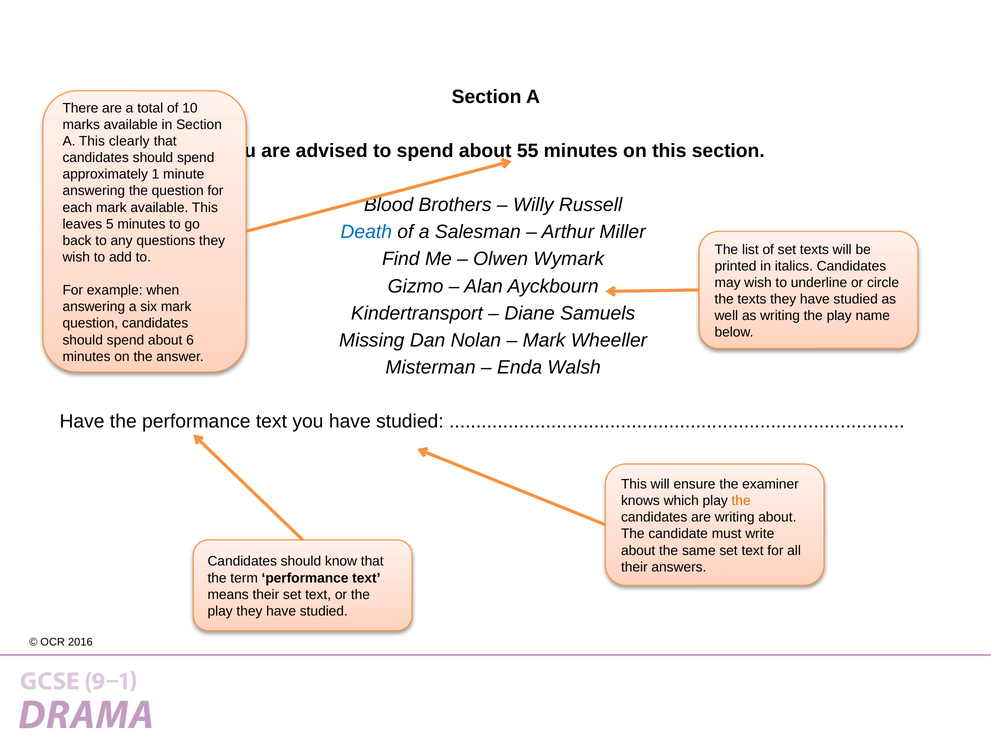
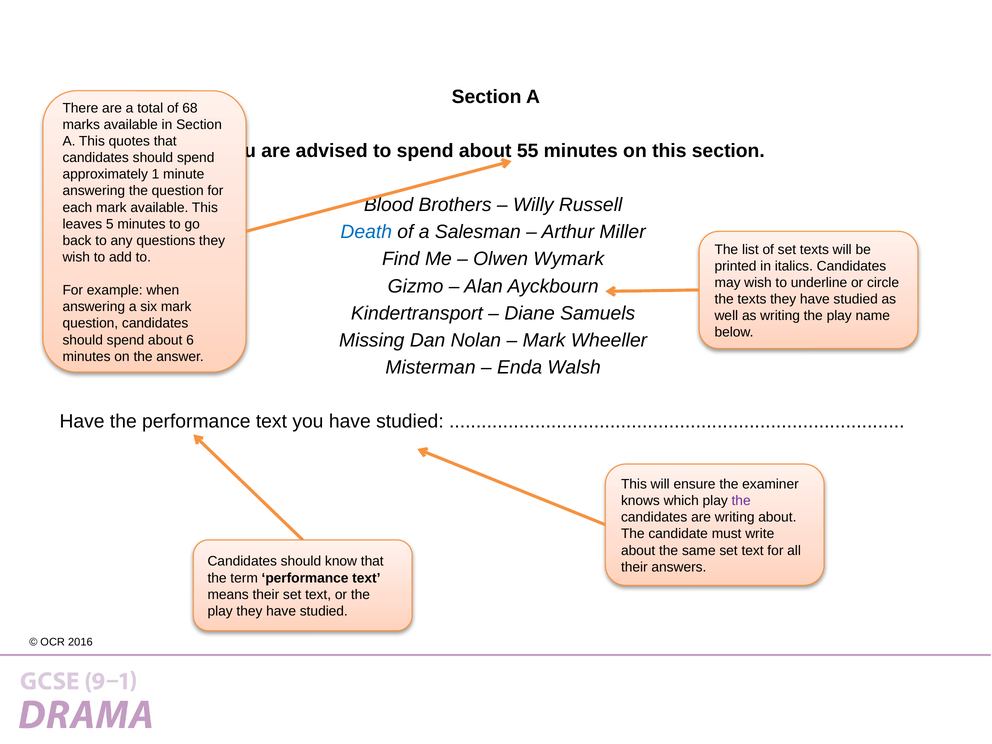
10: 10 -> 68
clearly: clearly -> quotes
the at (741, 501) colour: orange -> purple
